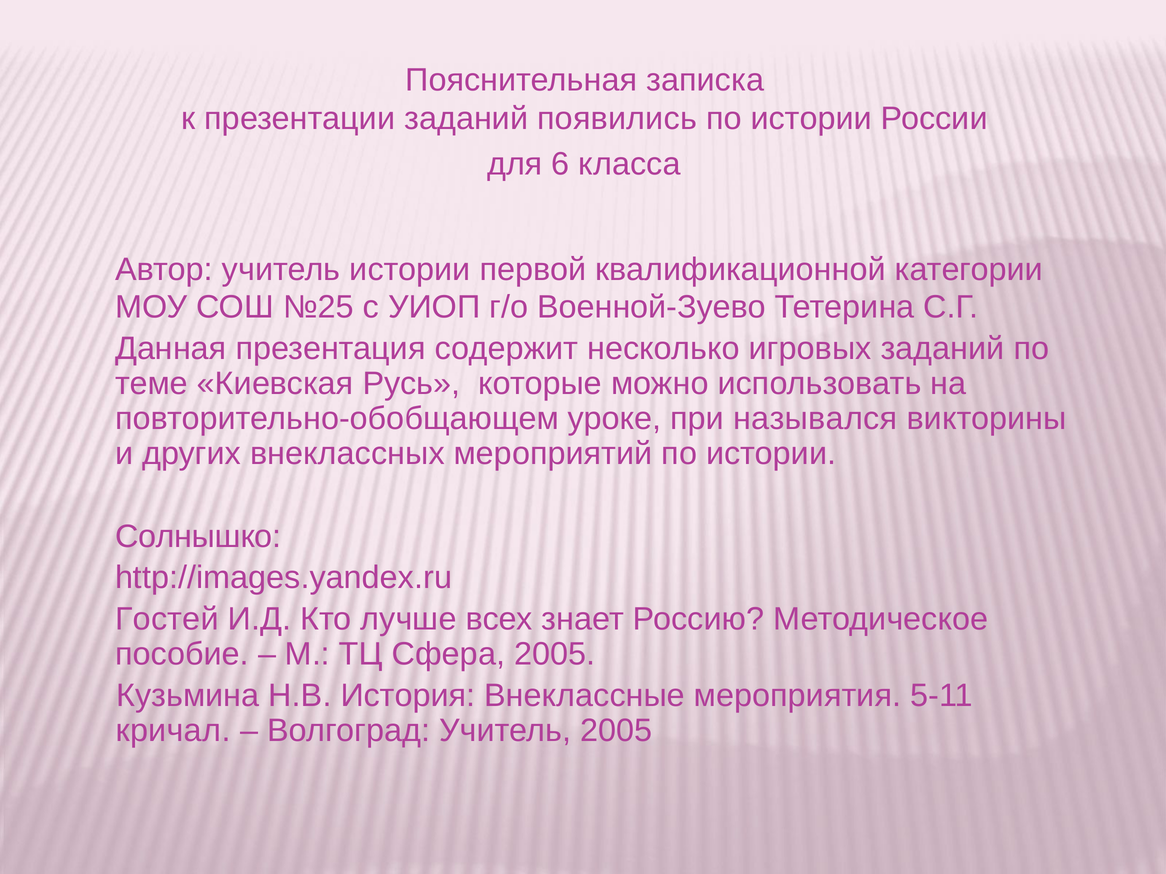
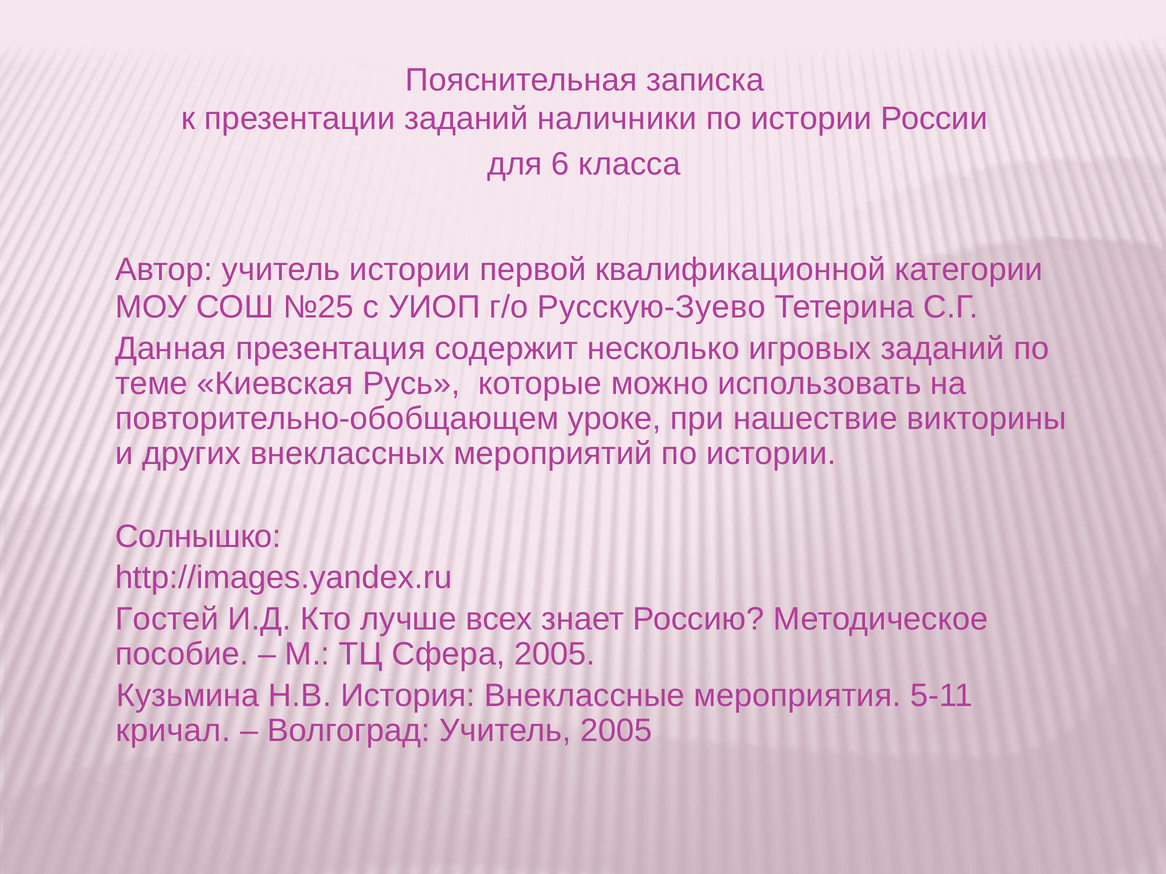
появились: появились -> наличники
Военной-Зуево: Военной-Зуево -> Русскую-Зуево
назывался: назывался -> нашествие
